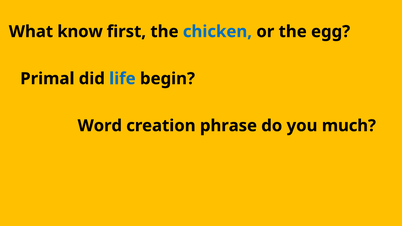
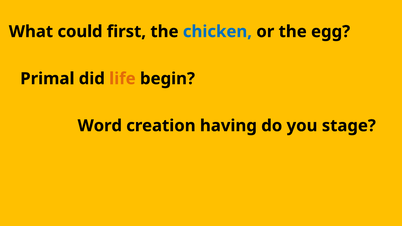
know: know -> could
life colour: blue -> orange
phrase: phrase -> having
much: much -> stage
